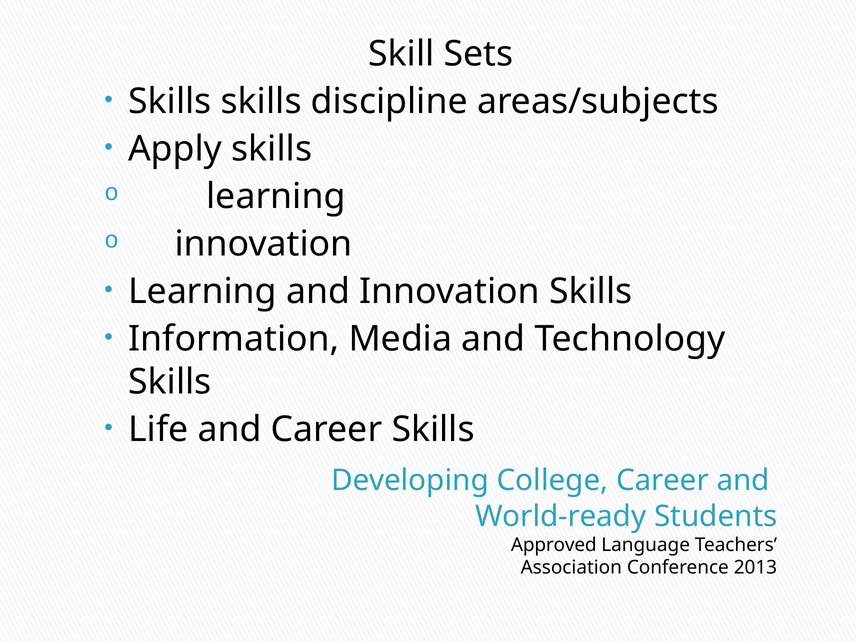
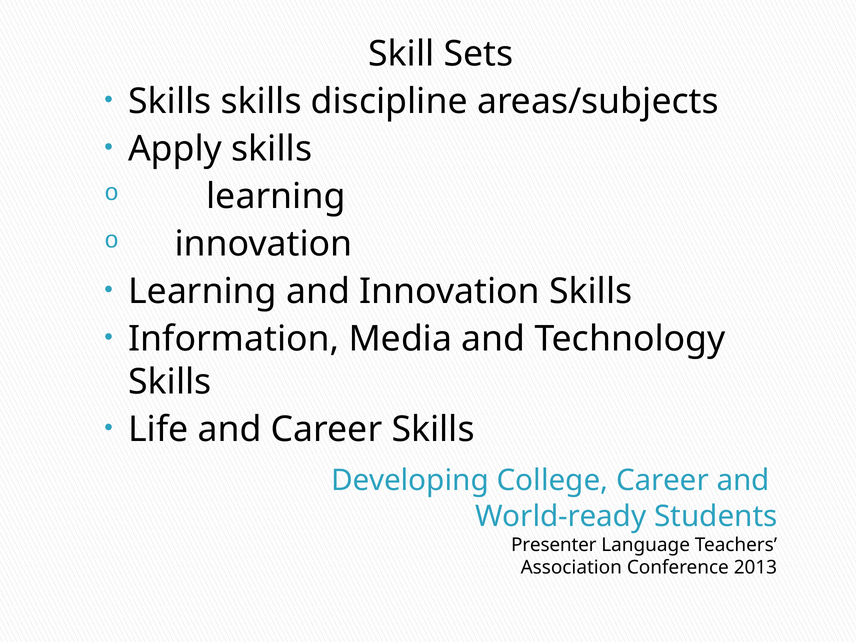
Approved: Approved -> Presenter
